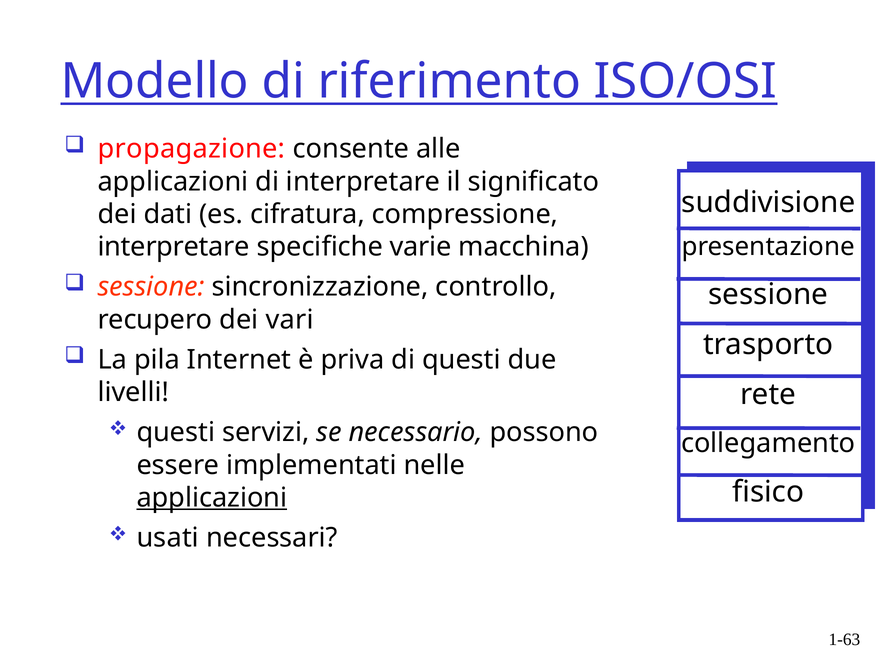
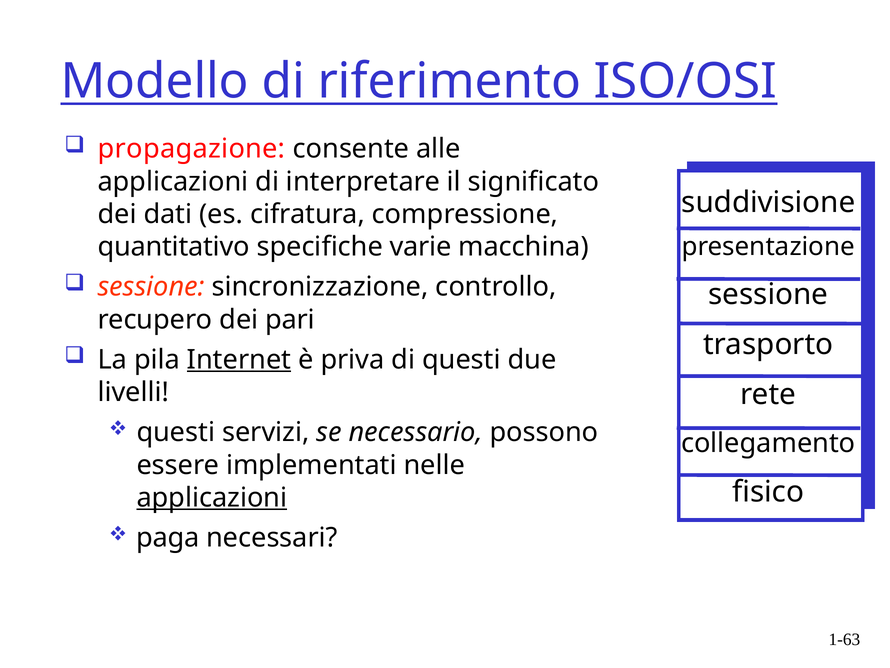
interpretare at (174, 247): interpretare -> quantitativo
vari: vari -> pari
Internet underline: none -> present
usati: usati -> paga
